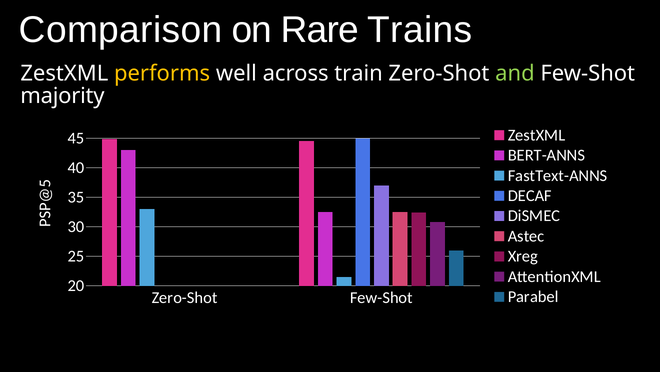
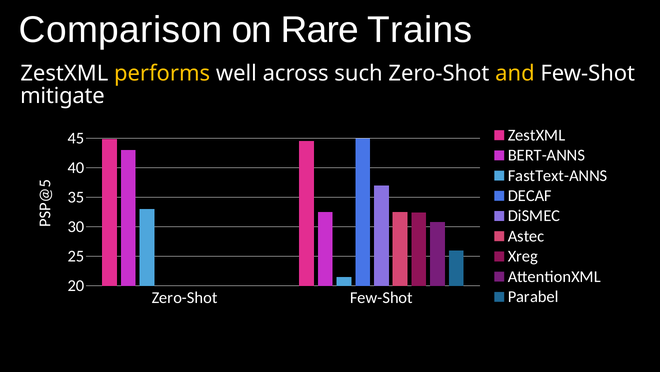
train: train -> such
and colour: light green -> yellow
majority: majority -> mitigate
